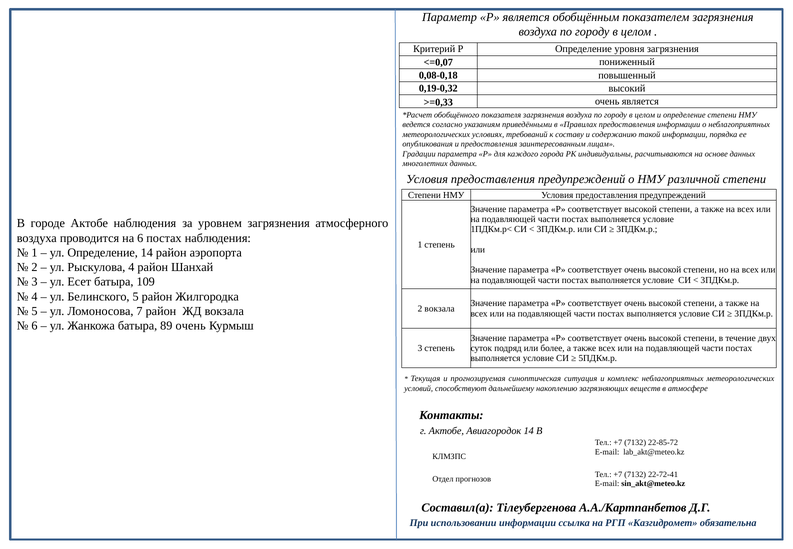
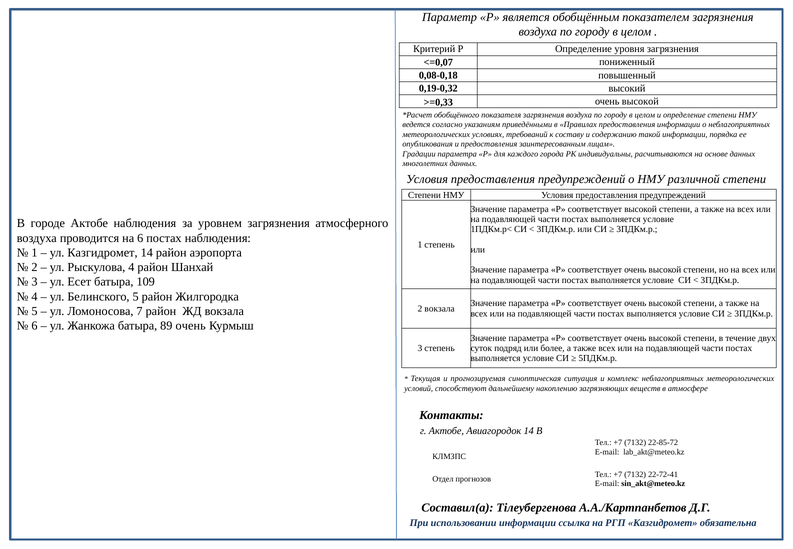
>=0,33 очень является: является -> высокой
ул Определение: Определение -> Казгидромет
